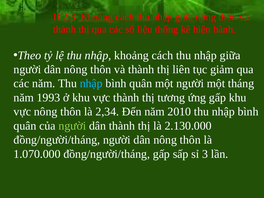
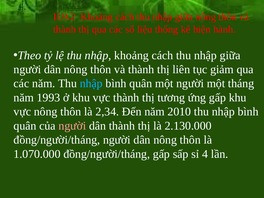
II.2.3: II.2.3 -> II.9.2
người at (72, 126) colour: light green -> pink
3: 3 -> 4
